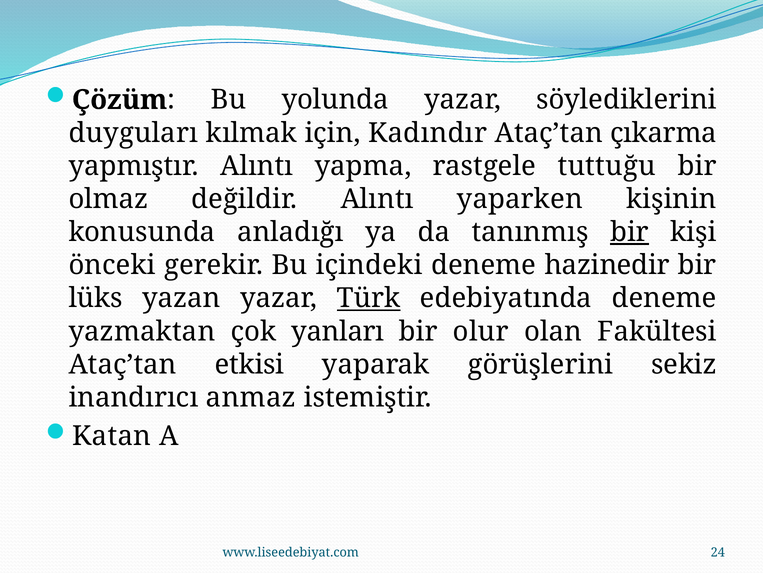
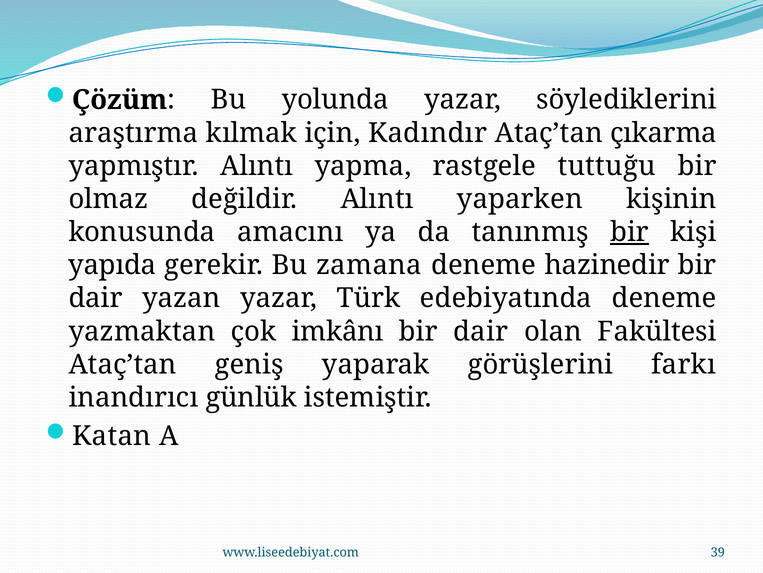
duyguları: duyguları -> araştırma
anladığı: anladığı -> amacını
önceki: önceki -> yapıda
içindeki: içindeki -> zamana
lüks at (96, 298): lüks -> dair
Türk underline: present -> none
yanları: yanları -> imkânı
olur at (481, 331): olur -> dair
etkisi: etkisi -> geniş
sekiz: sekiz -> farkı
anmaz: anmaz -> günlük
24: 24 -> 39
